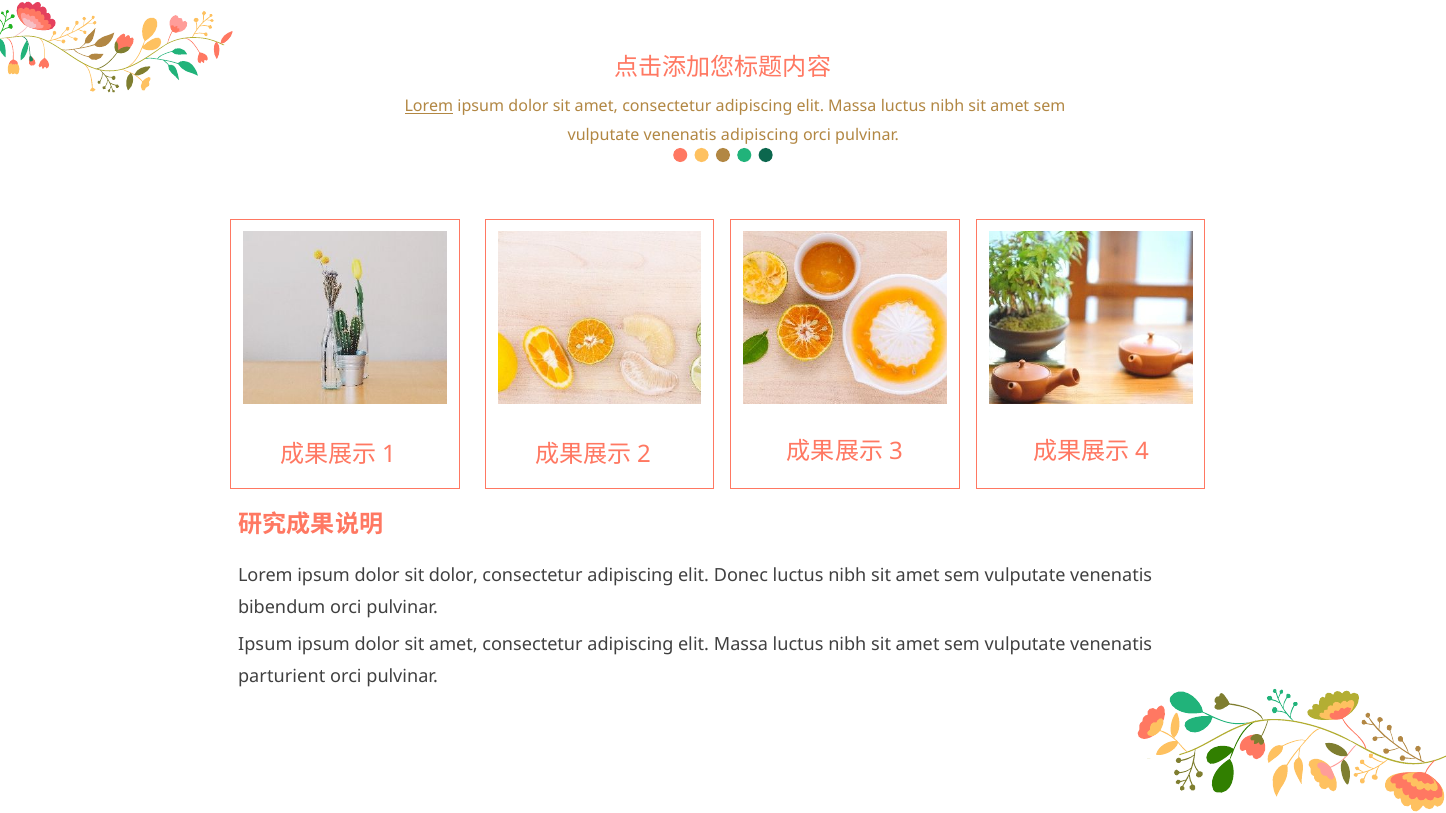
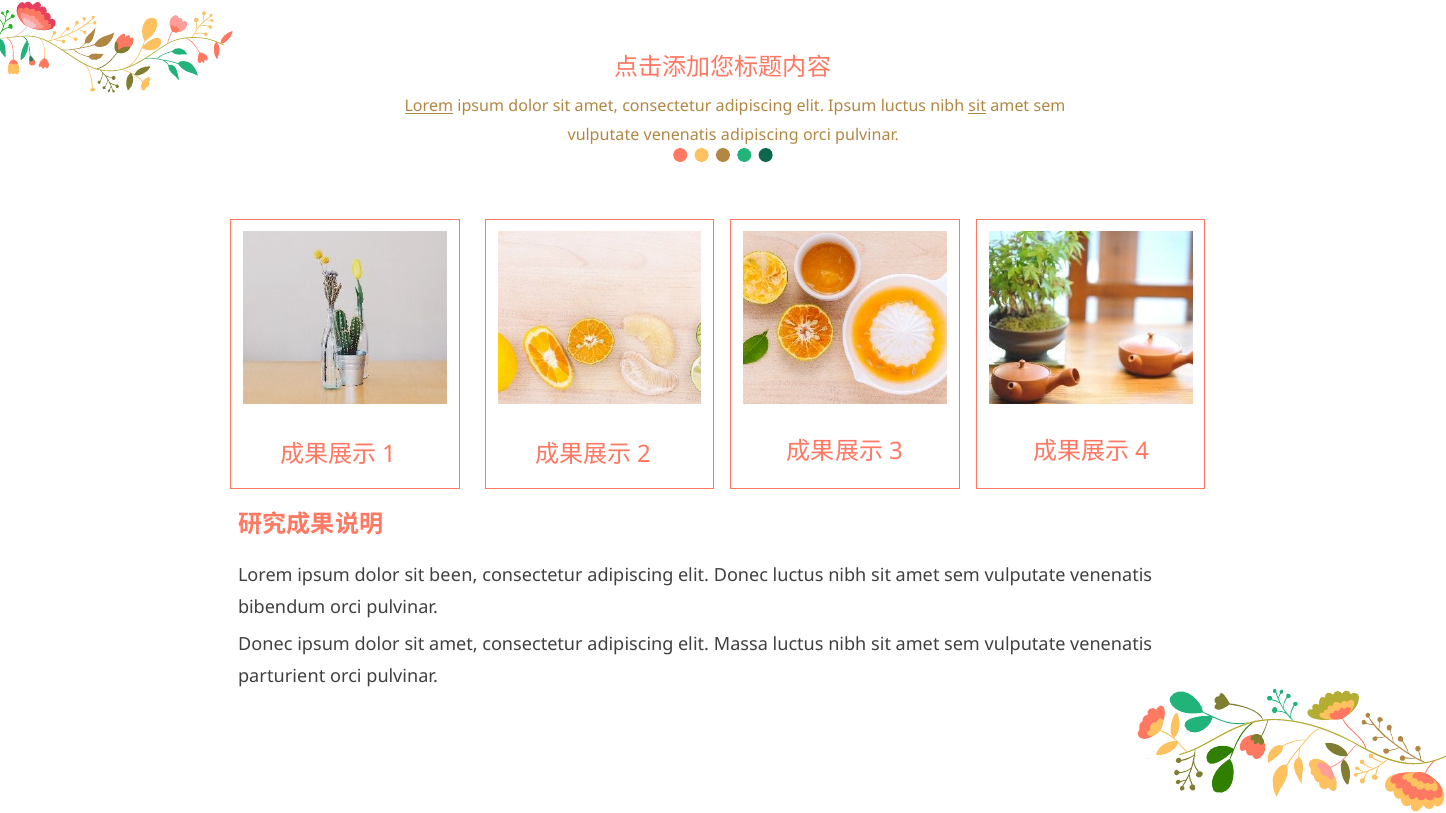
Massa at (852, 106): Massa -> Ipsum
sit at (977, 106) underline: none -> present
sit dolor: dolor -> been
Ipsum at (265, 645): Ipsum -> Donec
